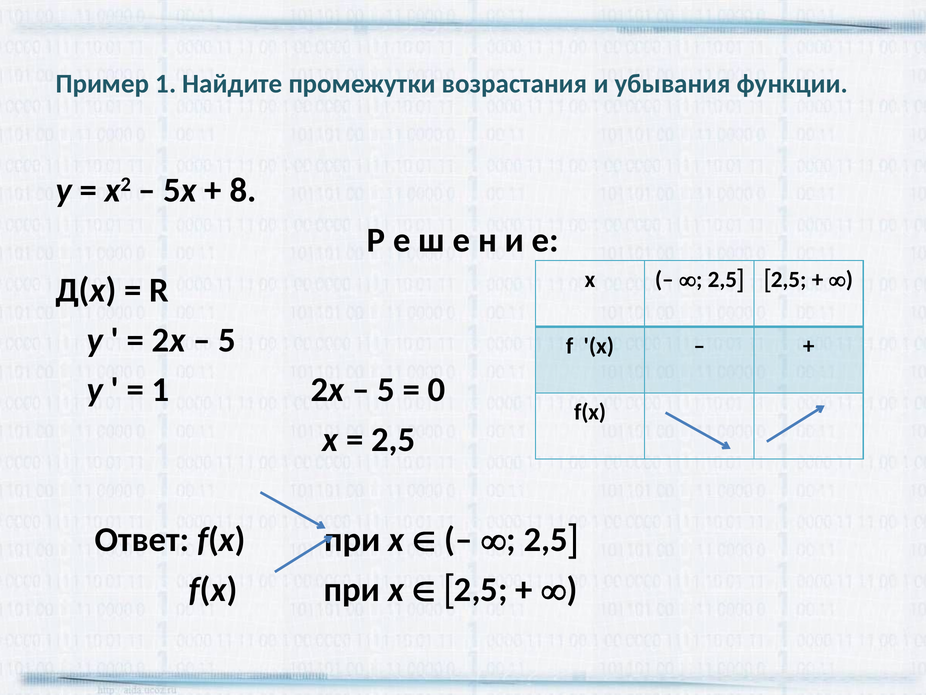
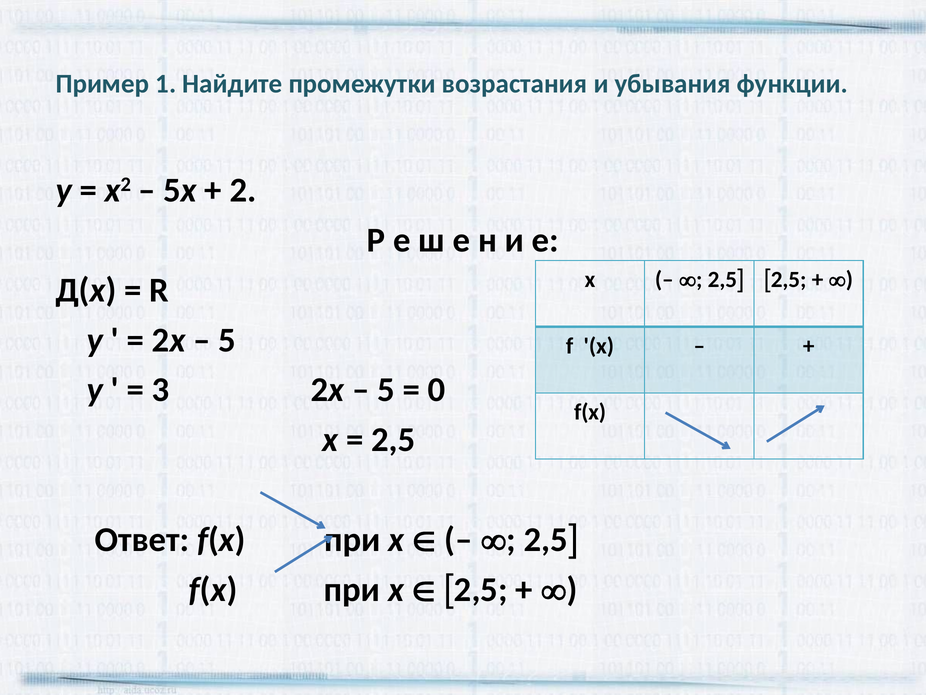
8: 8 -> 2
1 at (161, 390): 1 -> 3
